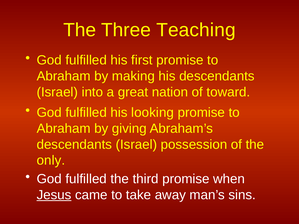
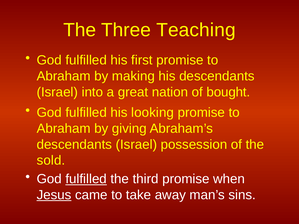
toward: toward -> bought
only: only -> sold
fulfilled at (86, 179) underline: none -> present
